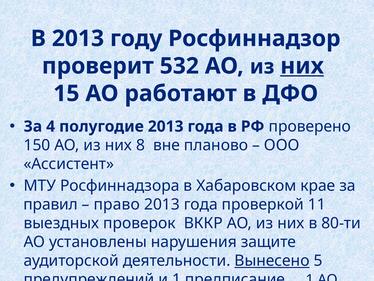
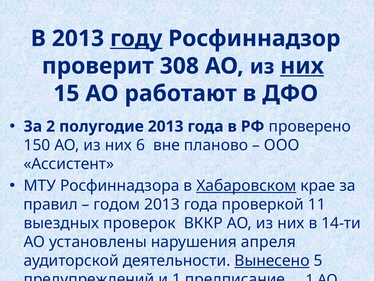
году underline: none -> present
532: 532 -> 308
4: 4 -> 2
8: 8 -> 6
Хабаровском underline: none -> present
право: право -> годом
80-ти: 80-ти -> 14-ти
защите: защите -> апреля
